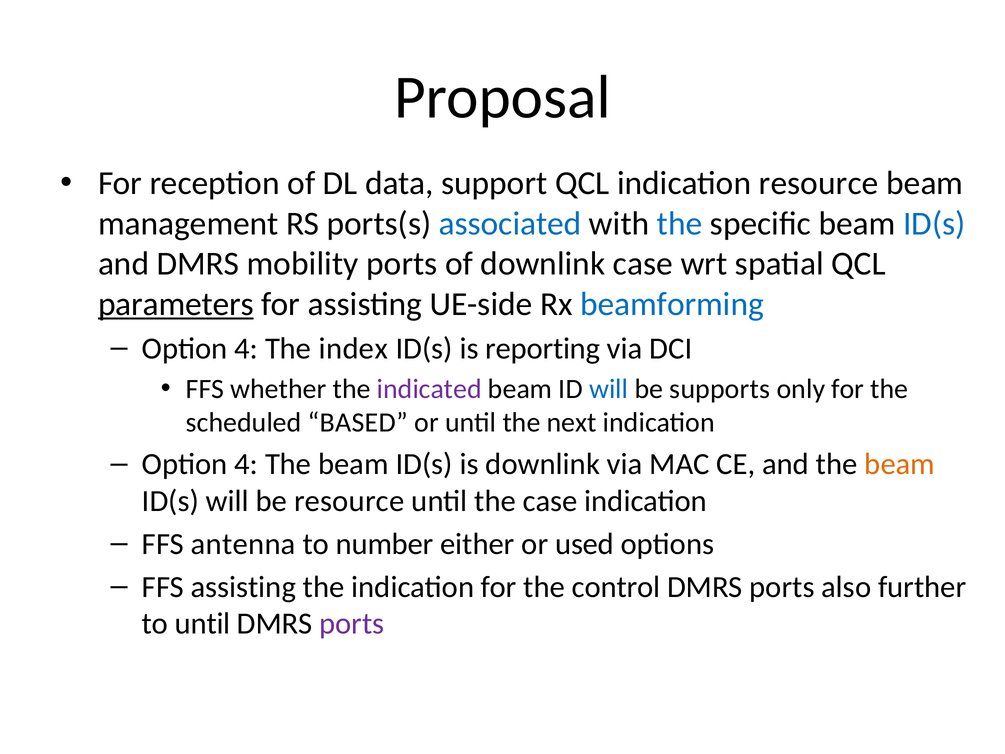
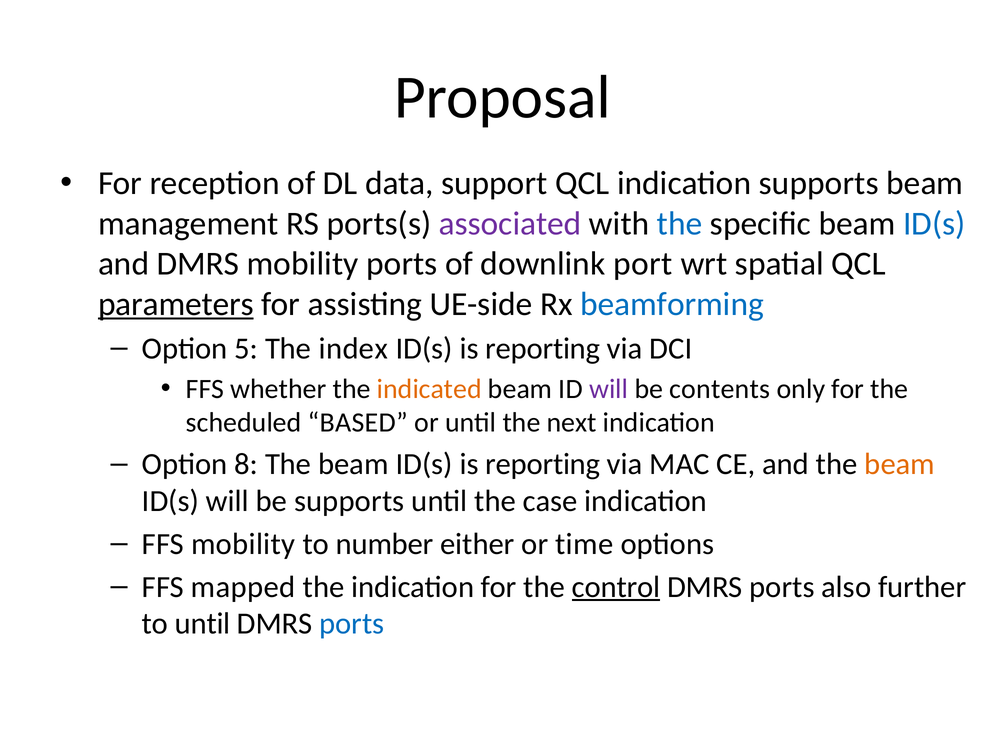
indication resource: resource -> supports
associated colour: blue -> purple
downlink case: case -> port
4 at (246, 348): 4 -> 5
indicated colour: purple -> orange
will at (609, 389) colour: blue -> purple
supports: supports -> contents
4 at (246, 464): 4 -> 8
beam ID(s is downlink: downlink -> reporting
be resource: resource -> supports
FFS antenna: antenna -> mobility
used: used -> time
FFS assisting: assisting -> mapped
control underline: none -> present
ports at (352, 624) colour: purple -> blue
